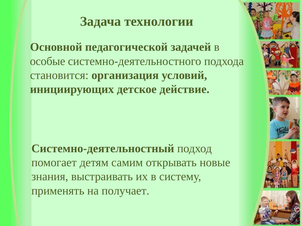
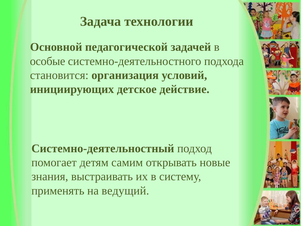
получает: получает -> ведущий
